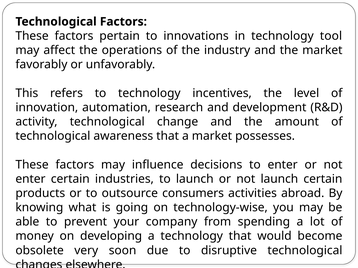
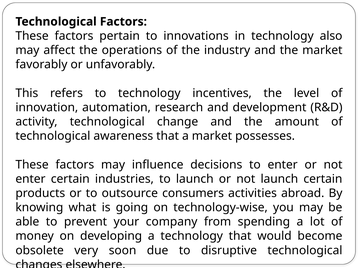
tool: tool -> also
